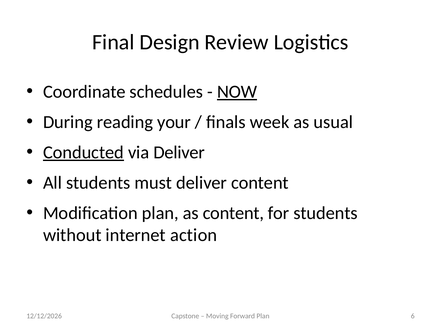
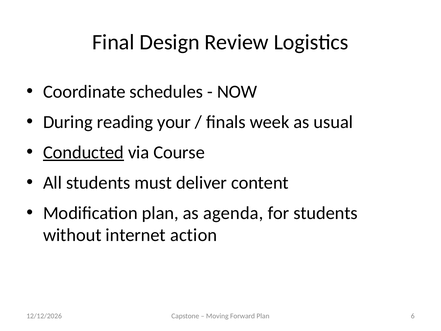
NOW underline: present -> none
via Deliver: Deliver -> Course
as content: content -> agenda
